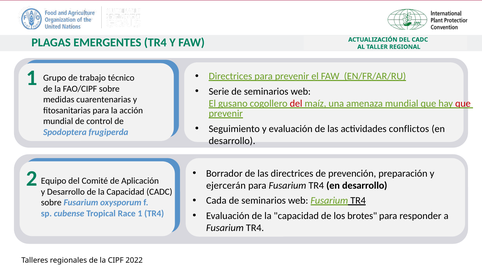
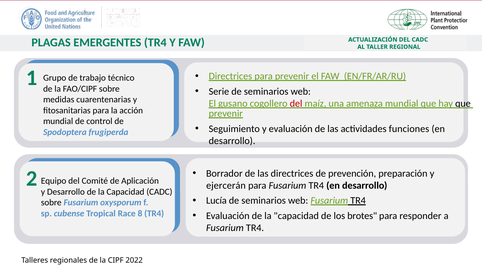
que at (463, 104) colour: red -> black
conflictos: conflictos -> funciones
Cada: Cada -> Lucía
Race 1: 1 -> 8
